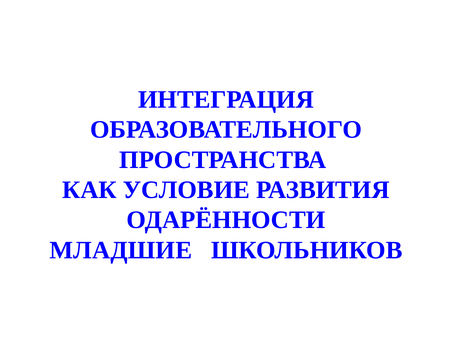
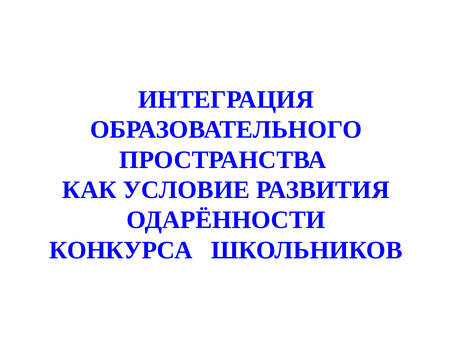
МЛАДШИЕ: МЛАДШИЕ -> КОНКУРСА
